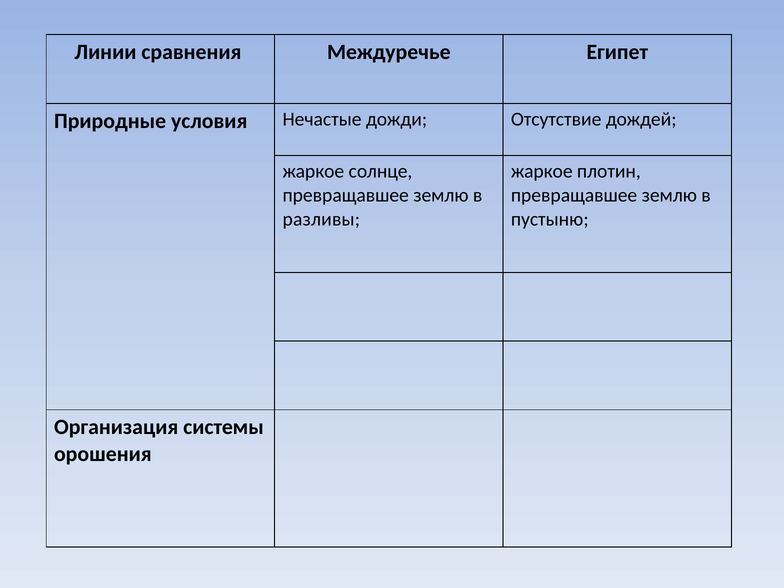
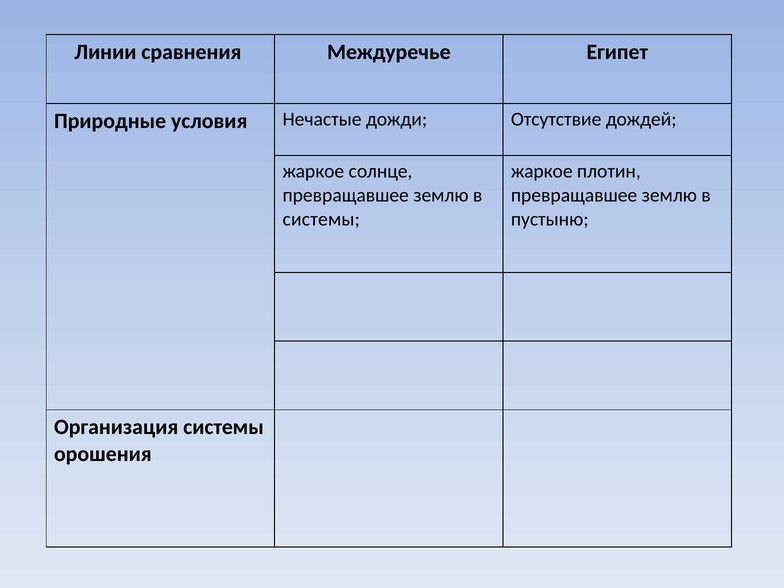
разливы at (321, 219): разливы -> системы
